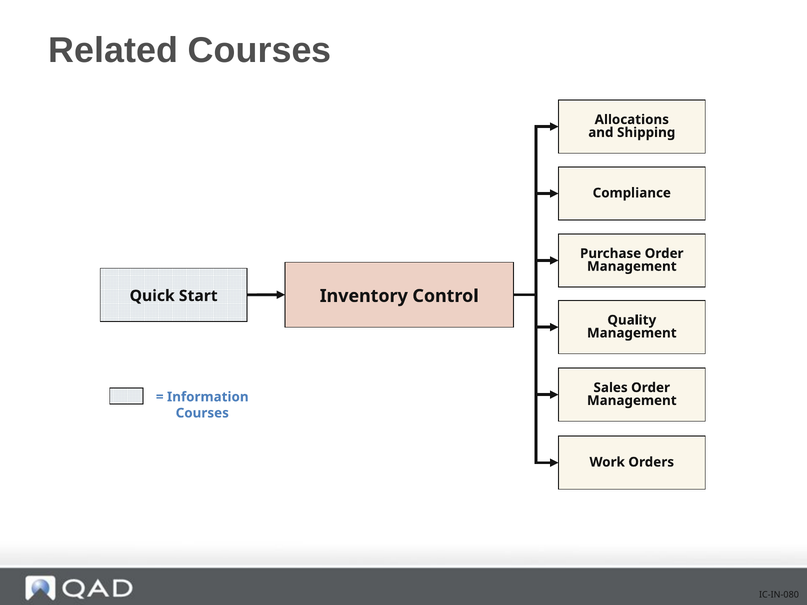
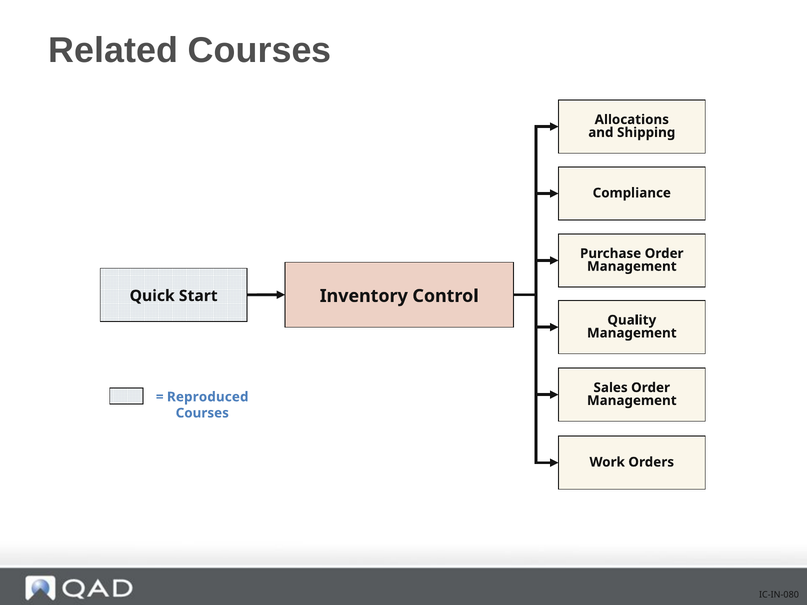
Information: Information -> Reproduced
